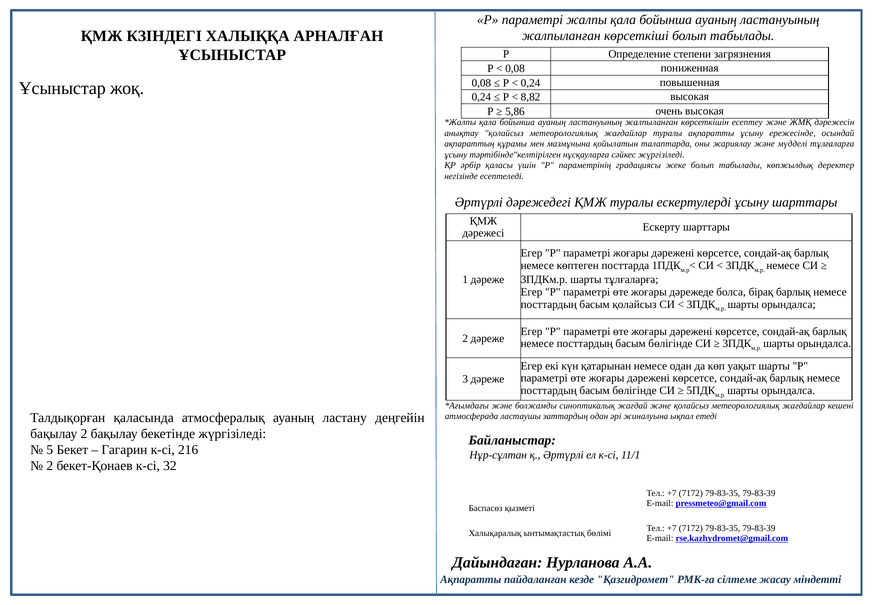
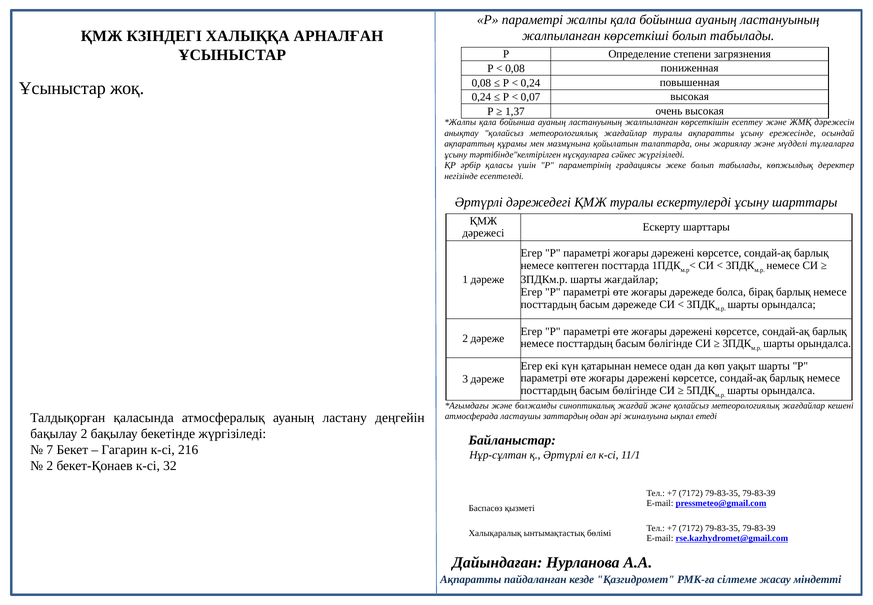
8,82: 8,82 -> 0,07
5,86: 5,86 -> 1,37
шарты тұлғаларға: тұлғаларға -> жағдайлар
басым қолайсыз: қолайсыз -> дәрежеде
5: 5 -> 7
